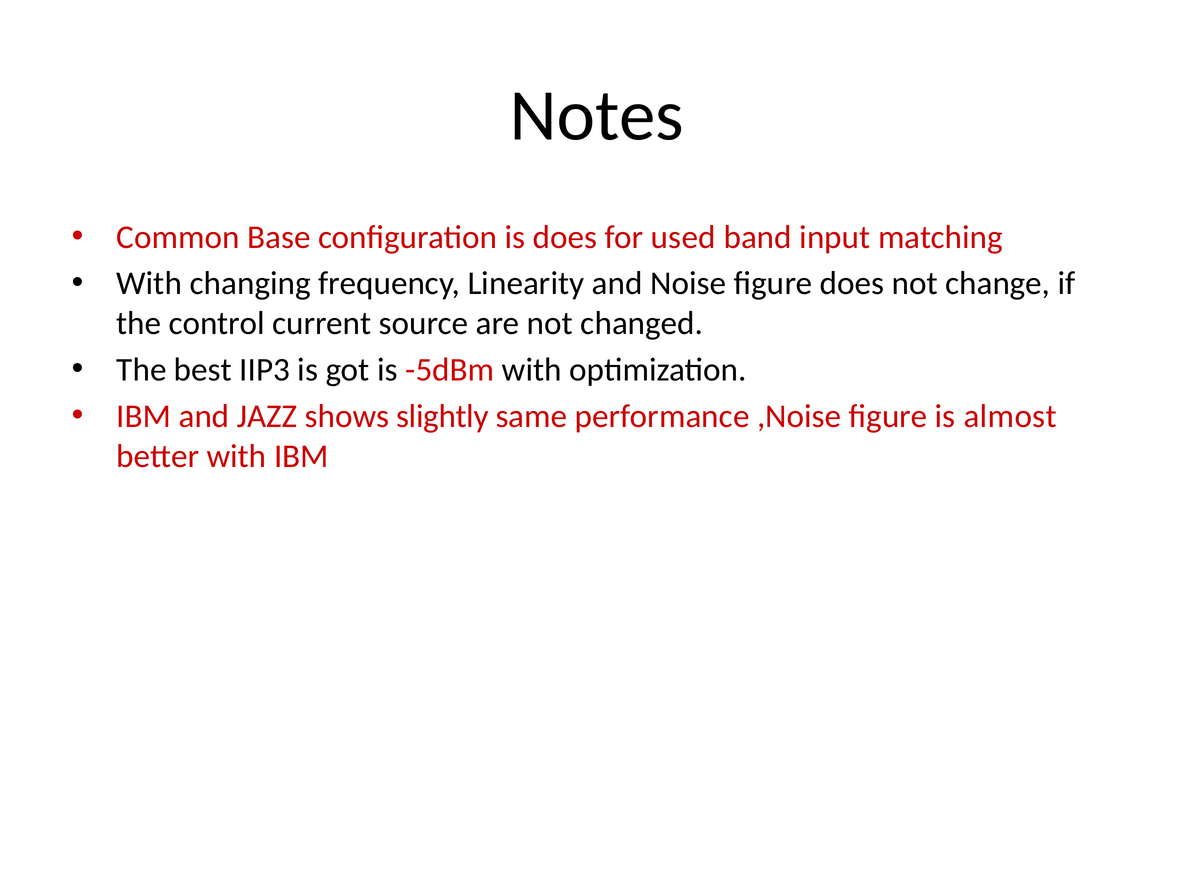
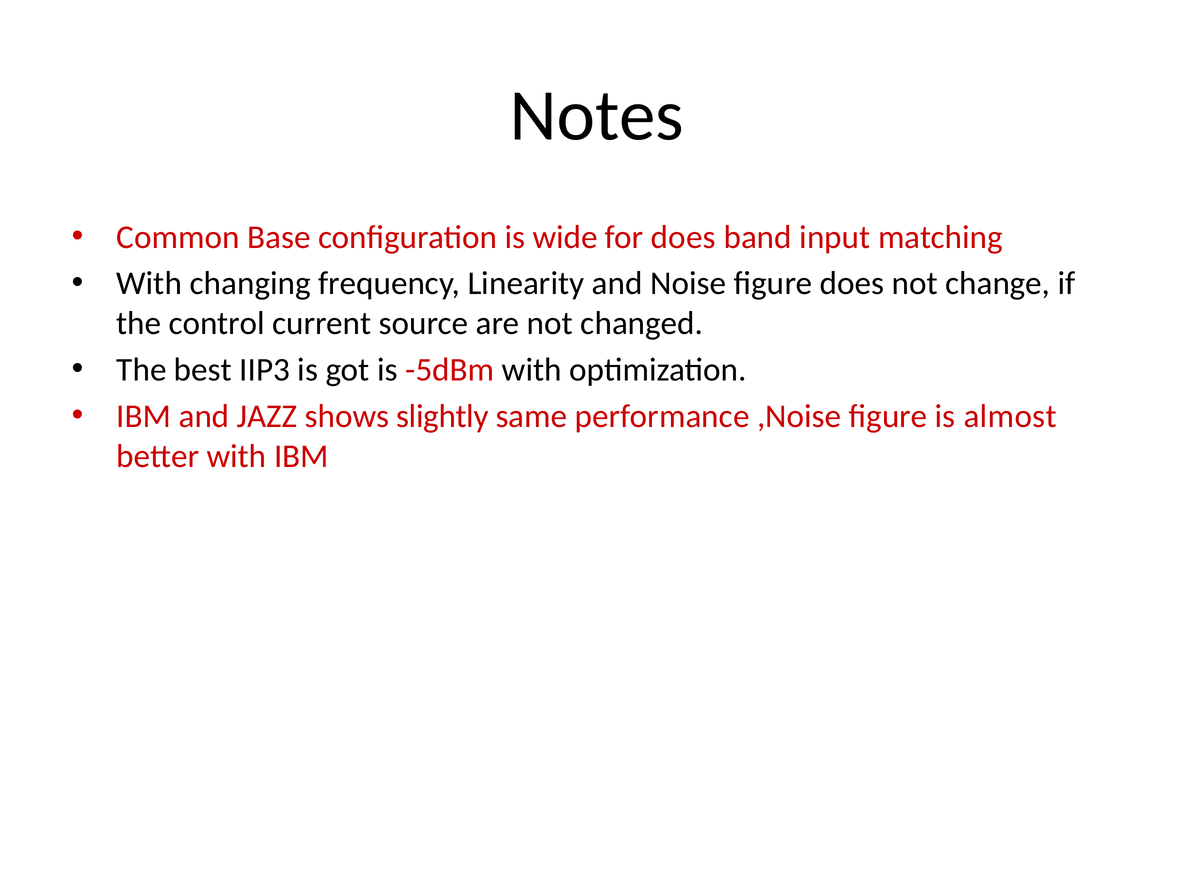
is does: does -> wide
for used: used -> does
